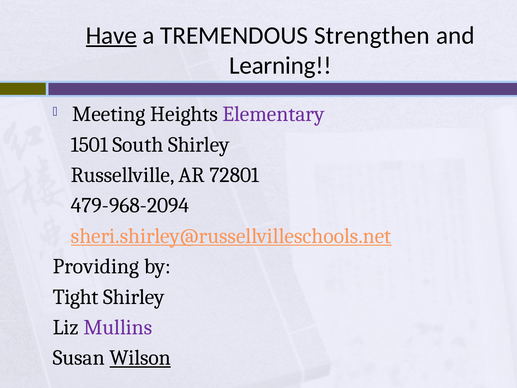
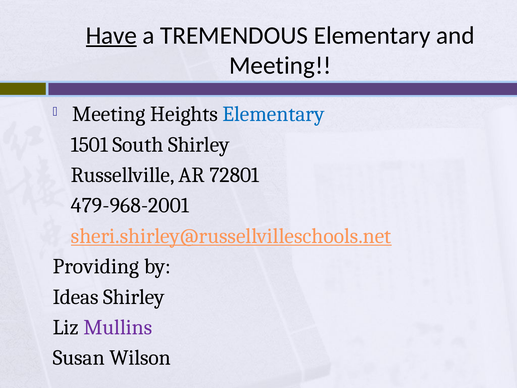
TREMENDOUS Strengthen: Strengthen -> Elementary
Learning at (280, 66): Learning -> Meeting
Elementary at (274, 114) colour: purple -> blue
479-968-2094: 479-968-2094 -> 479-968-2001
Tight: Tight -> Ideas
Wilson underline: present -> none
